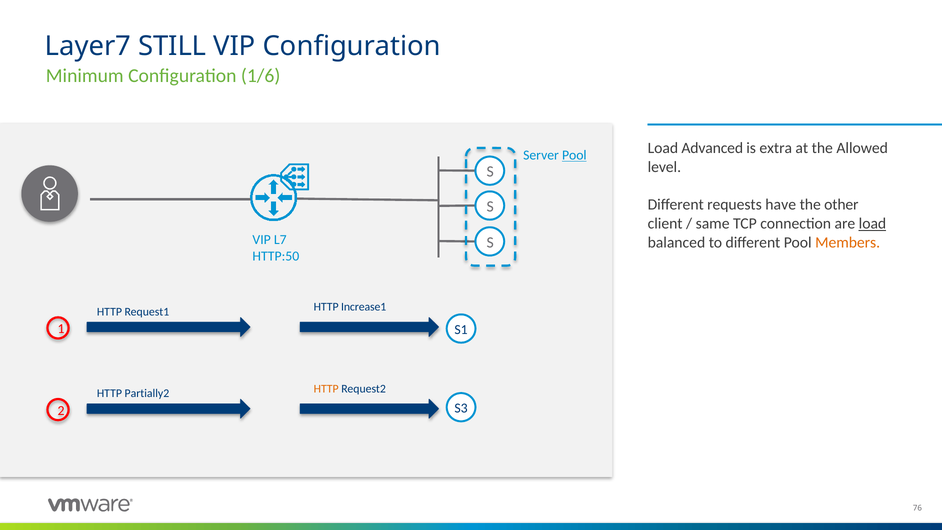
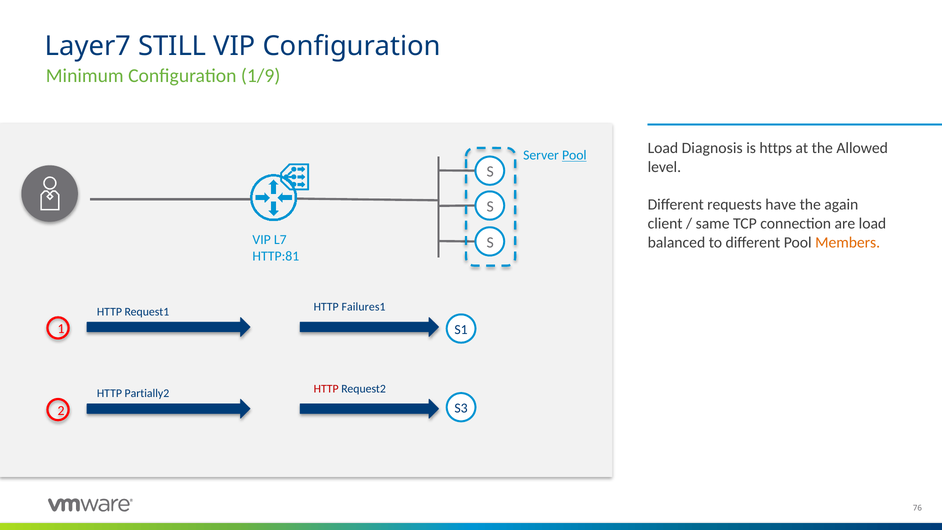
1/6: 1/6 -> 1/9
Advanced: Advanced -> Diagnosis
extra: extra -> https
other: other -> again
load at (872, 224) underline: present -> none
HTTP:50: HTTP:50 -> HTTP:81
Increase1: Increase1 -> Failures1
HTTP at (326, 389) colour: orange -> red
